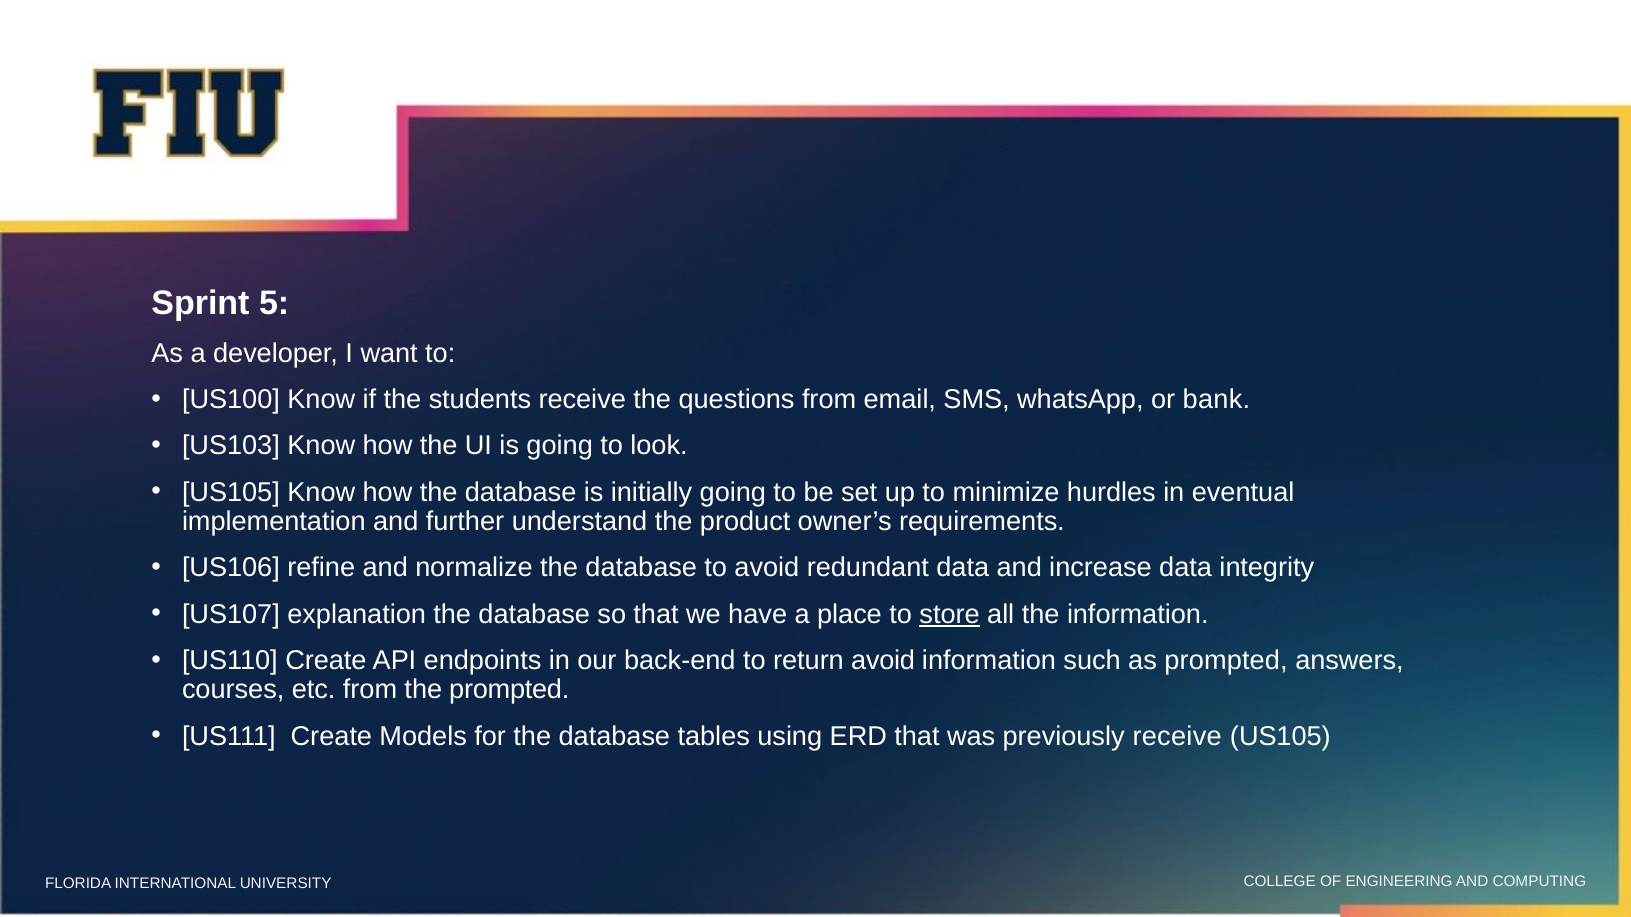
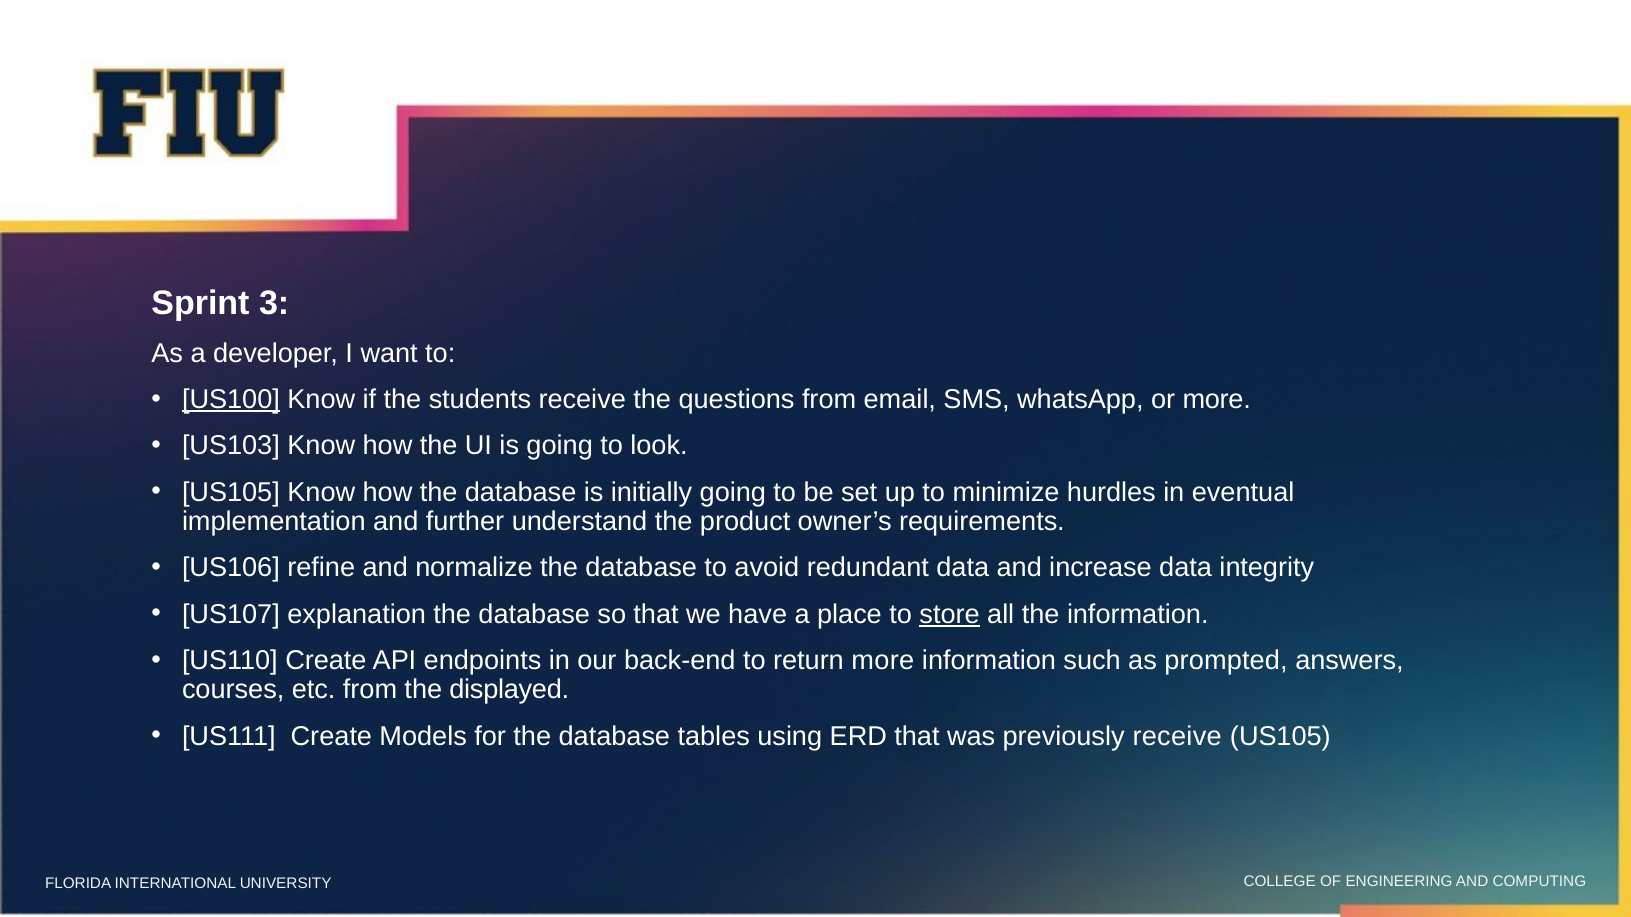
5: 5 -> 3
US100 underline: none -> present
or bank: bank -> more
return avoid: avoid -> more
the prompted: prompted -> displayed
